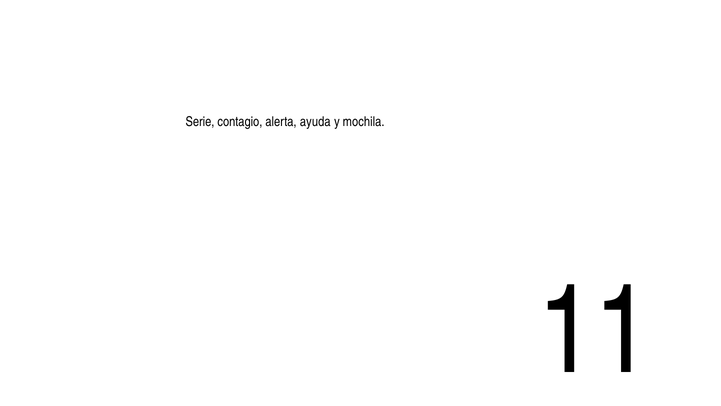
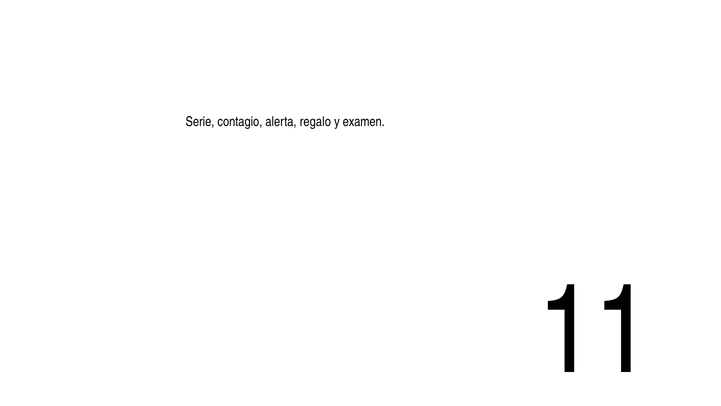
ayuda: ayuda -> regalo
mochila: mochila -> examen
